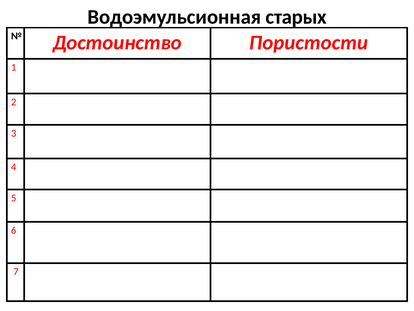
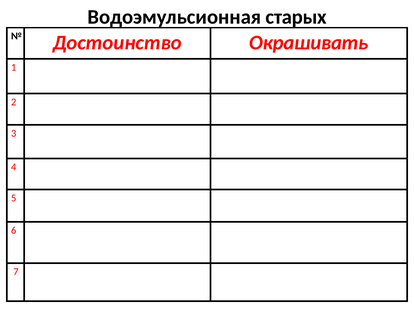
Пористости: Пористости -> Окрашивать
